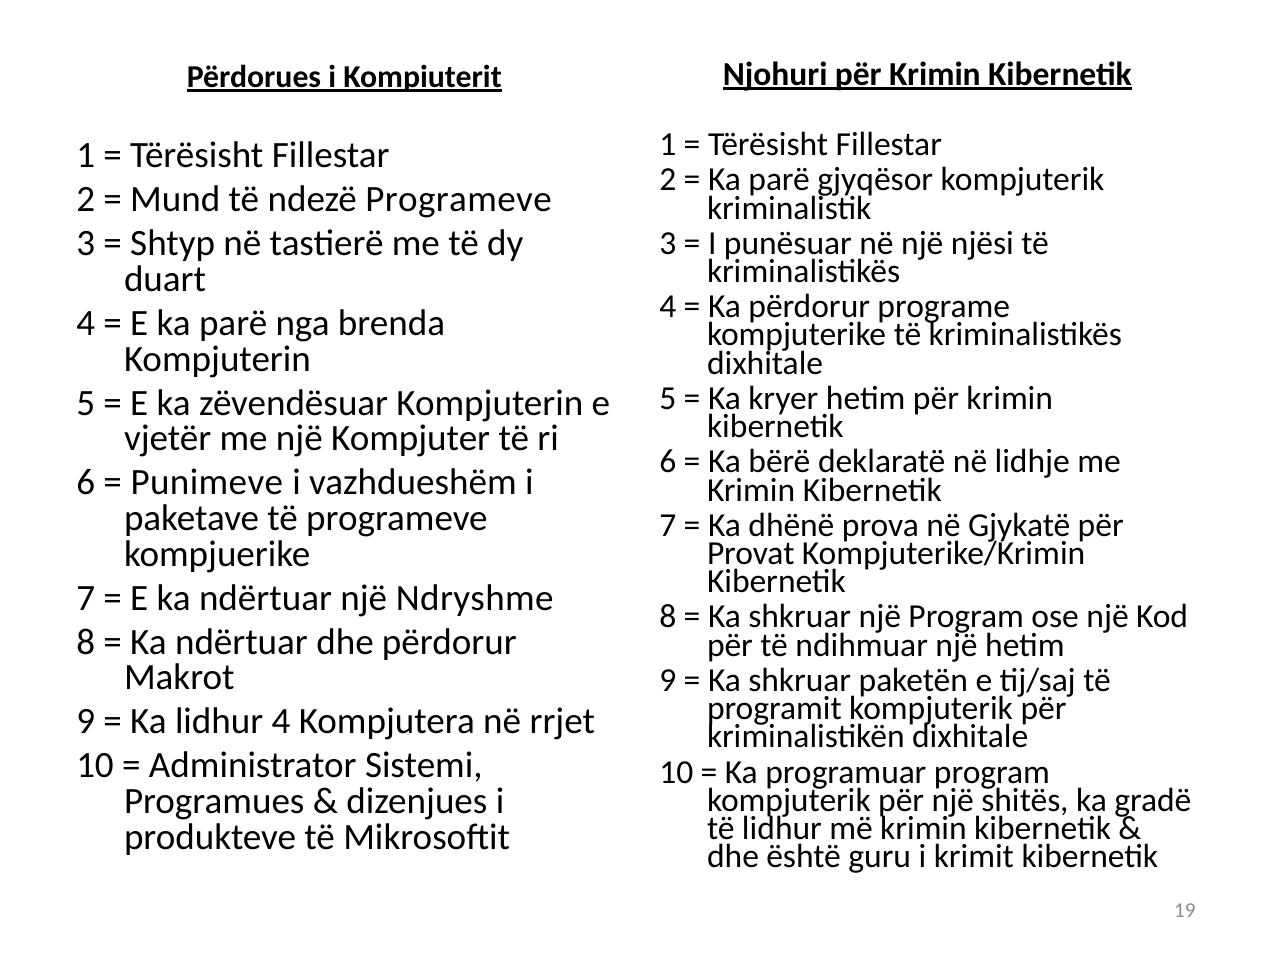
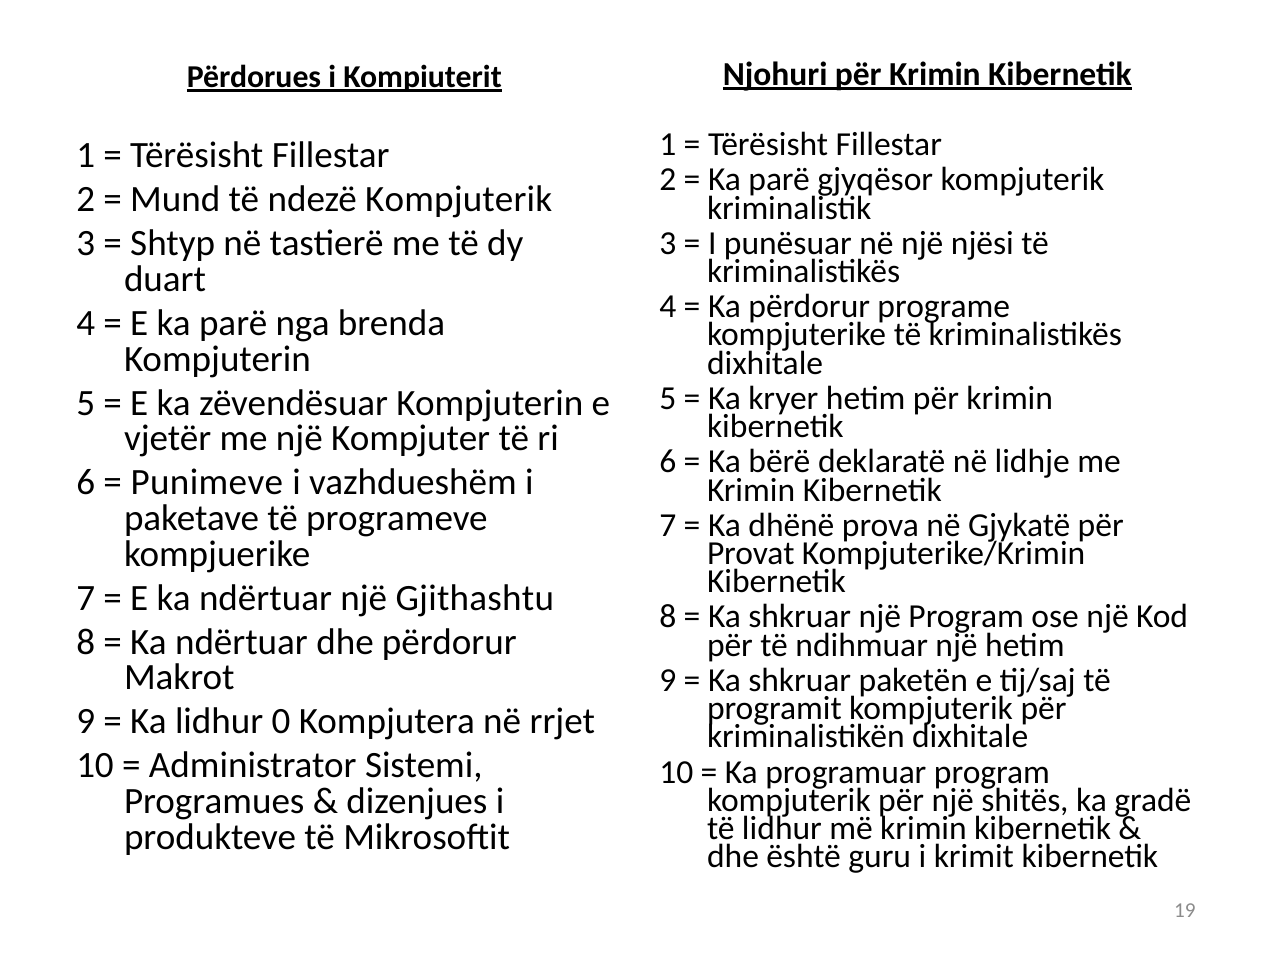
ndezë Programeve: Programeve -> Kompjuterik
Ndryshme: Ndryshme -> Gjithashtu
lidhur 4: 4 -> 0
